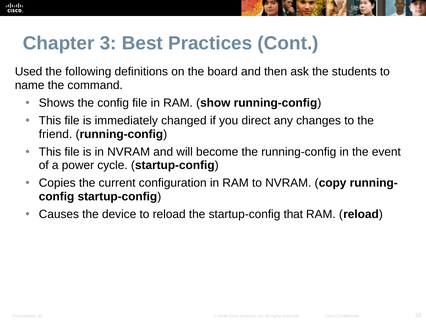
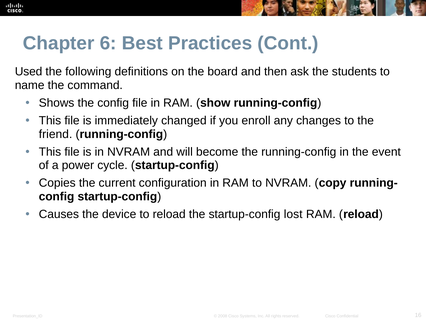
3: 3 -> 6
direct: direct -> enroll
that: that -> lost
